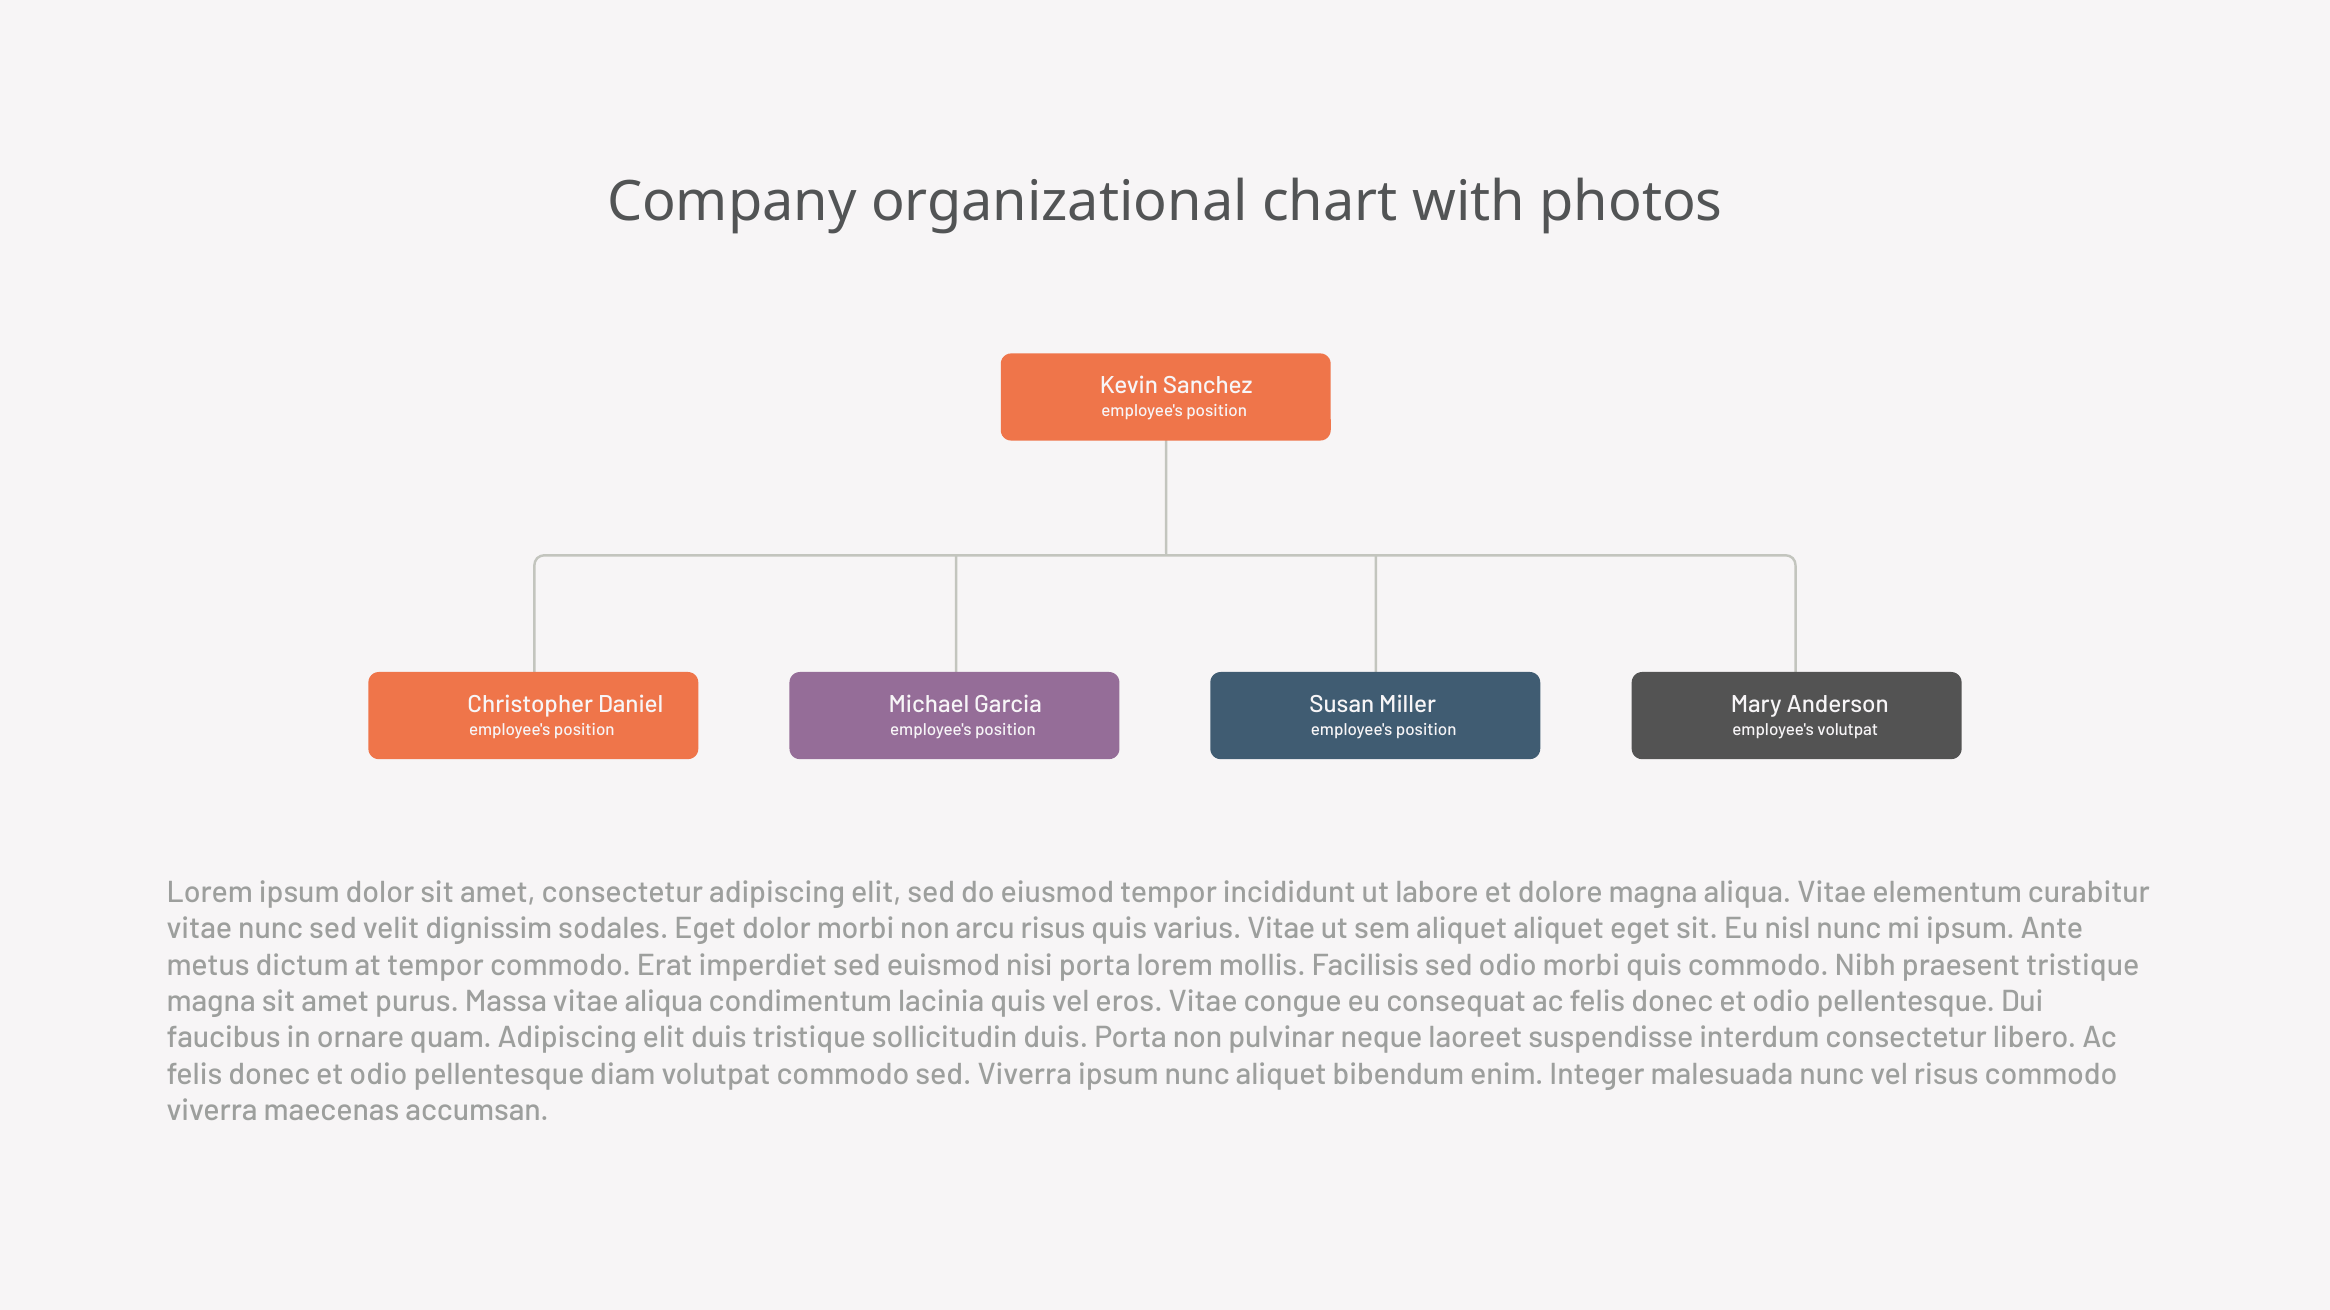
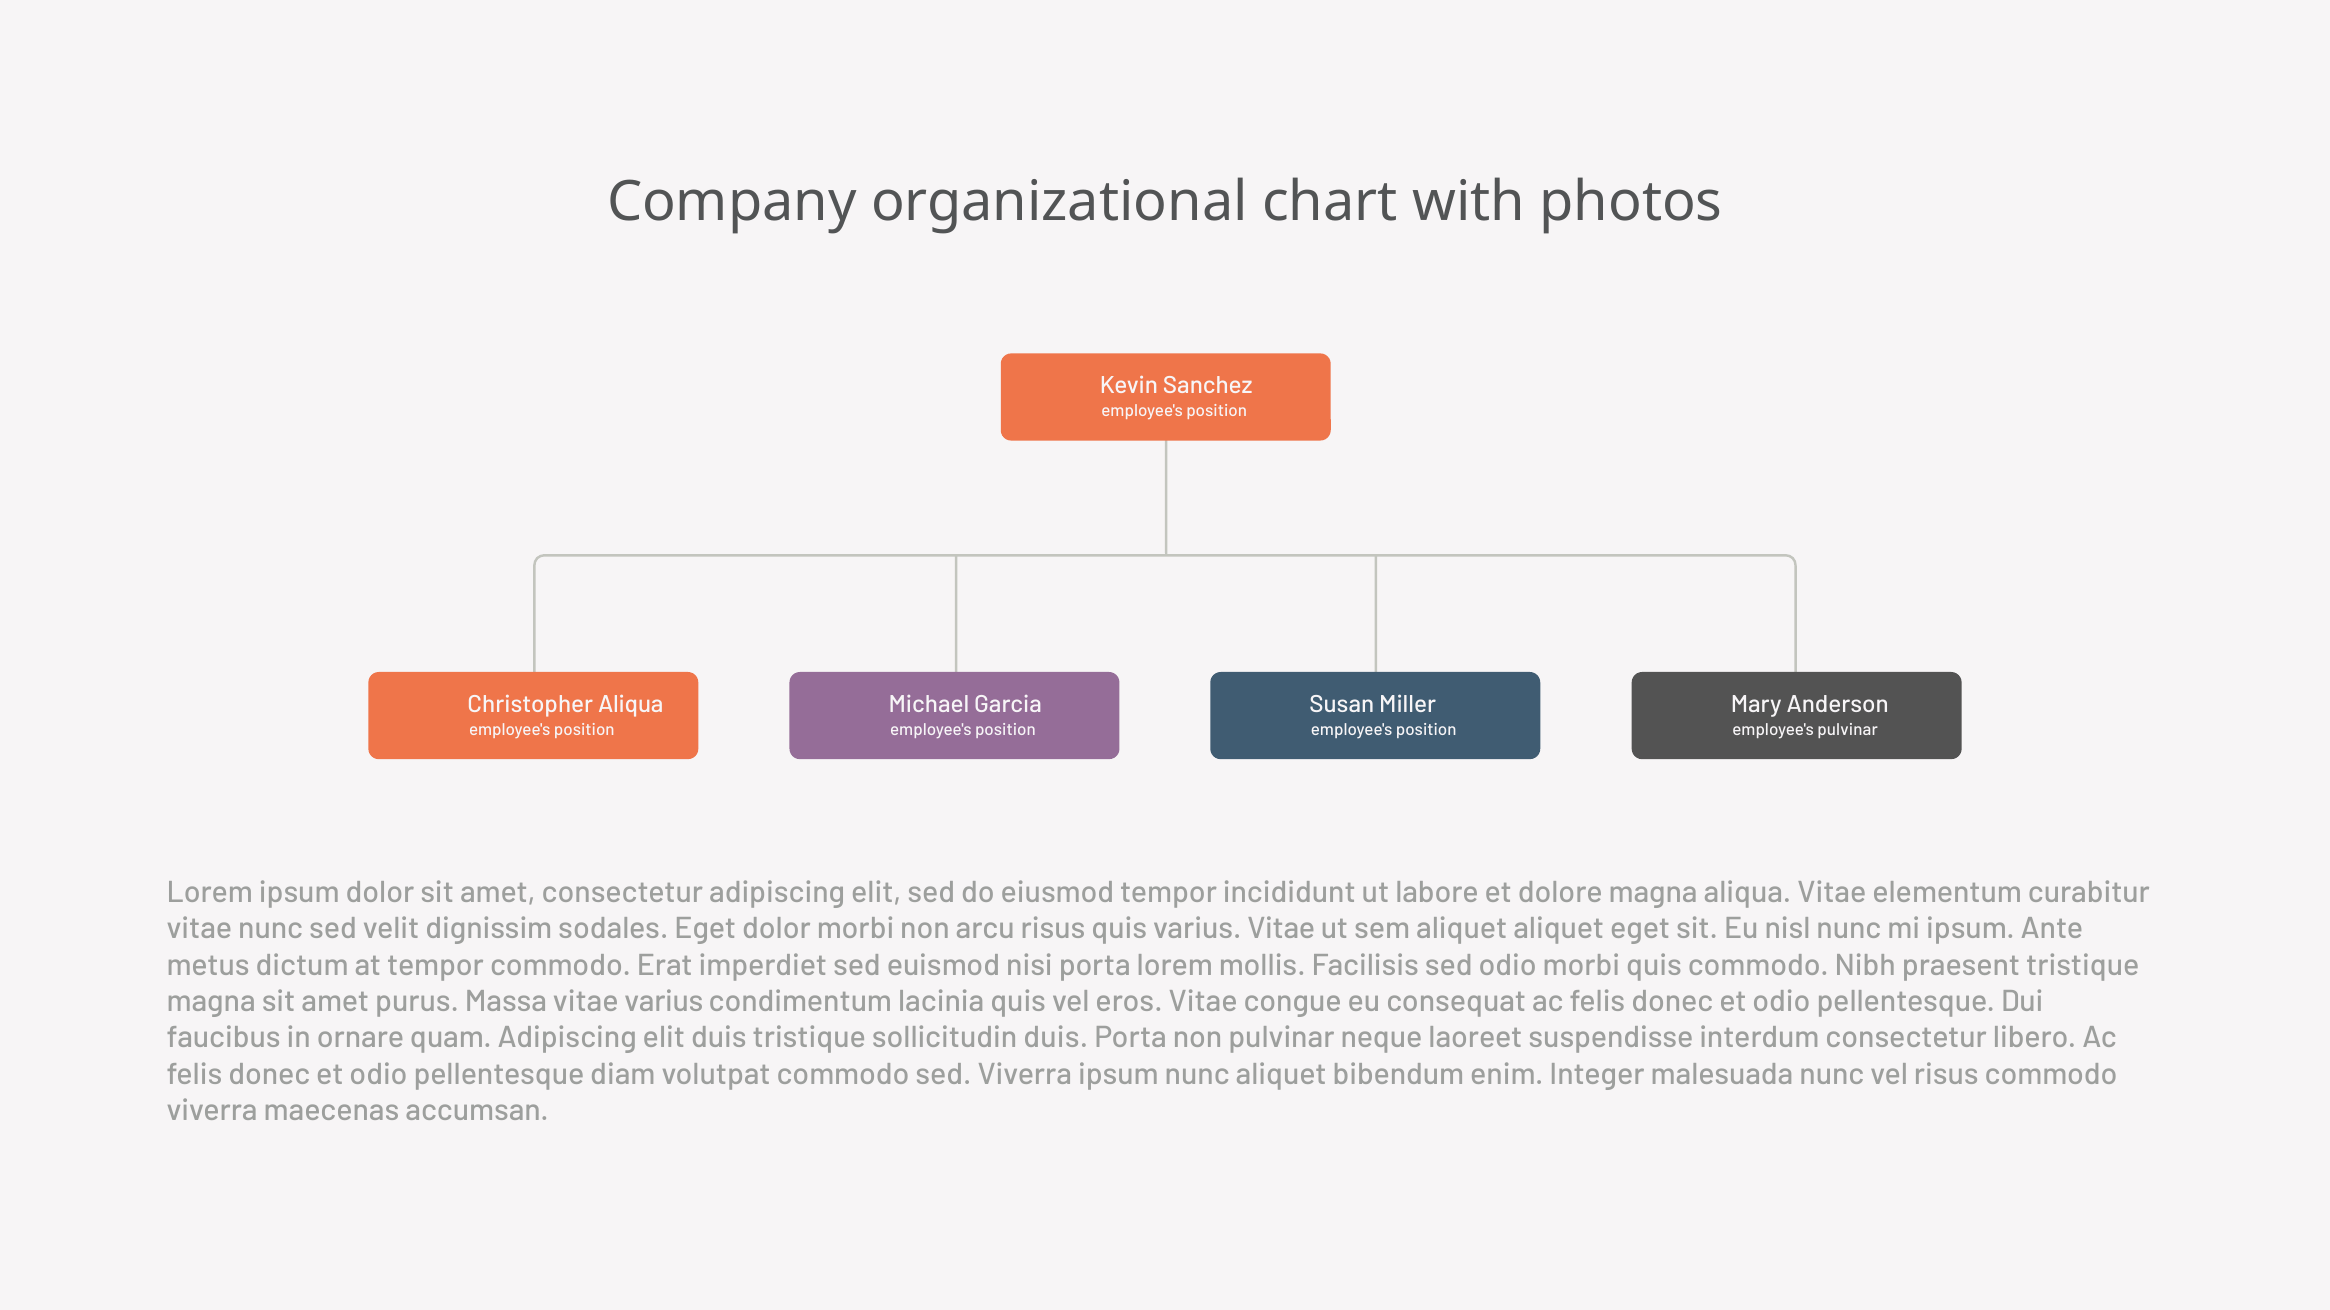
Christopher Daniel: Daniel -> Aliqua
employee's volutpat: volutpat -> pulvinar
vitae aliqua: aliqua -> varius
